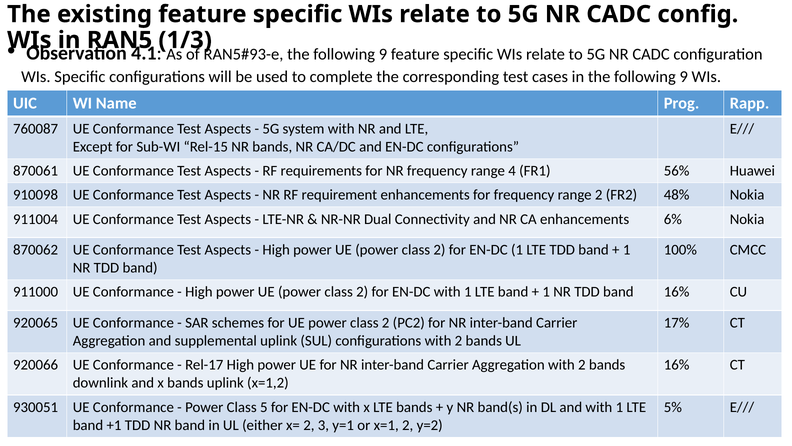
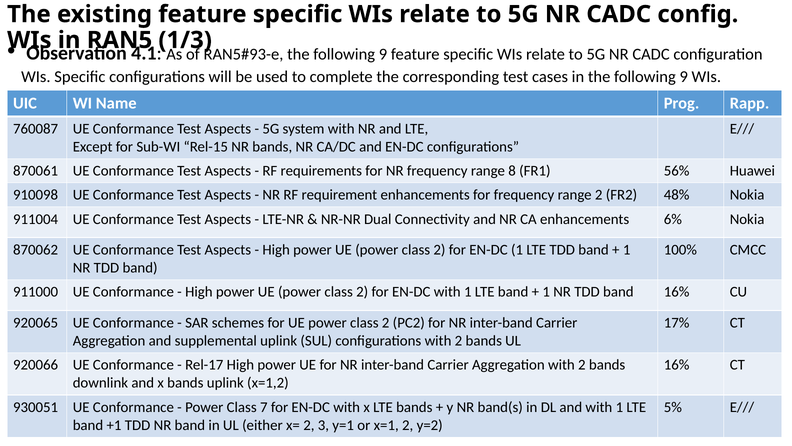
4: 4 -> 8
5: 5 -> 7
